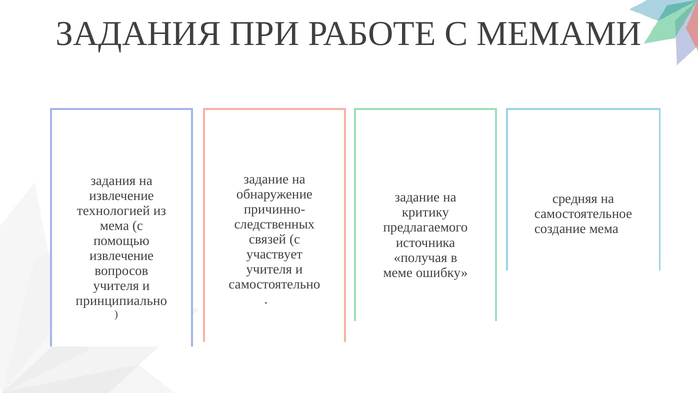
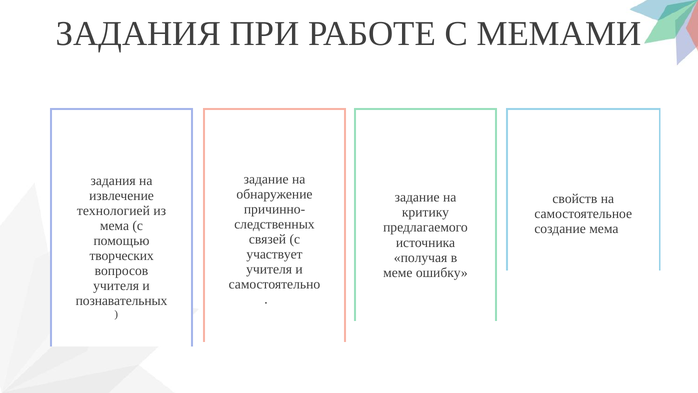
средняя: средняя -> свойств
извлечение at (122, 256): извлечение -> творческих
принципиально: принципиально -> познавательных
